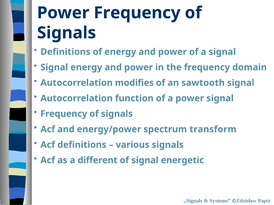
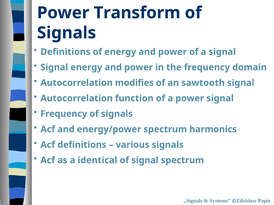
Power Frequency: Frequency -> Transform
transform: transform -> harmonics
different: different -> identical
signal energetic: energetic -> spectrum
